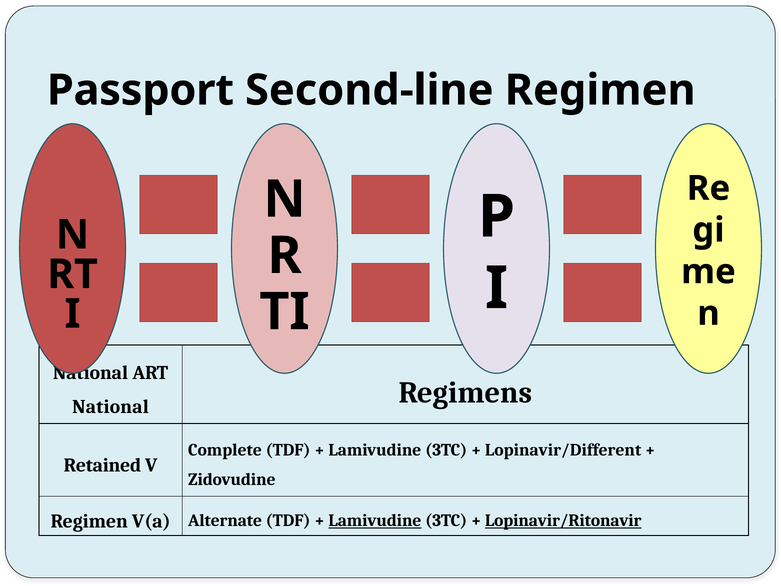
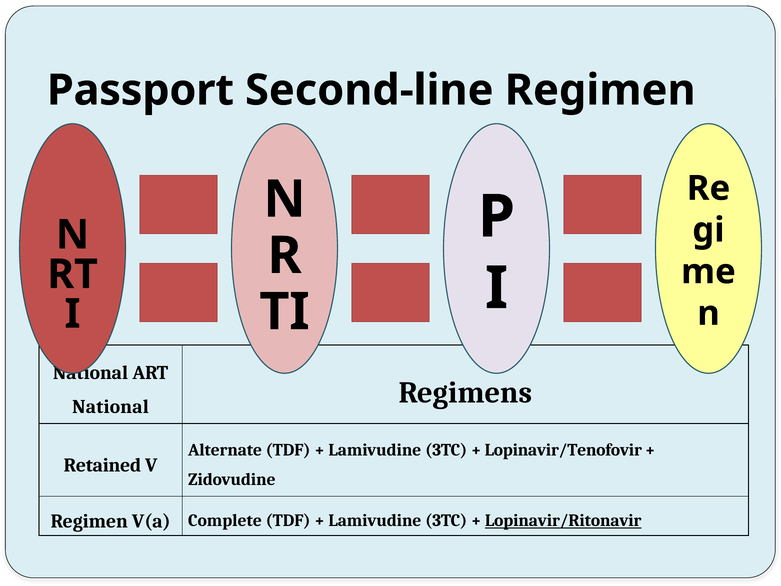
Complete: Complete -> Alternate
Lopinavir/Different: Lopinavir/Different -> Lopinavir/Tenofovir
Alternate: Alternate -> Complete
Lamivudine at (375, 521) underline: present -> none
